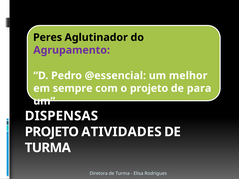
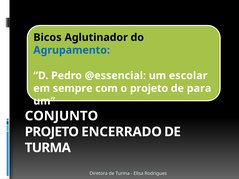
Peres: Peres -> Bicos
Agrupamento colour: purple -> blue
melhor: melhor -> escolar
DISPENSAS: DISPENSAS -> CONJUNTO
ATIVIDADES: ATIVIDADES -> ENCERRADO
